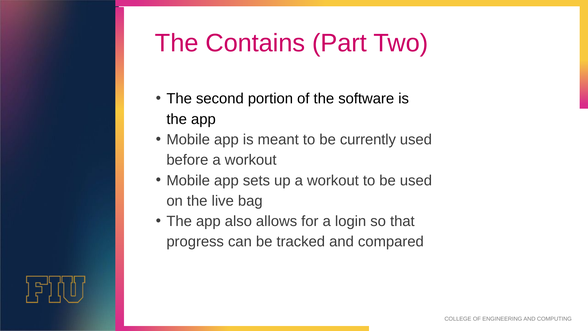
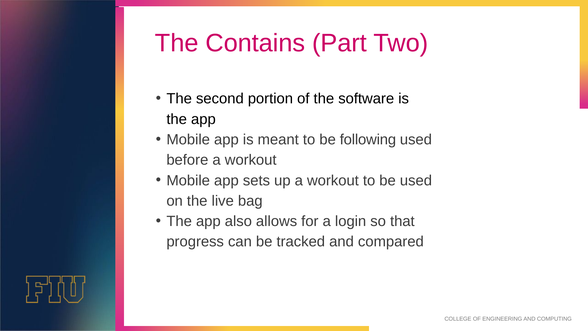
currently: currently -> following
